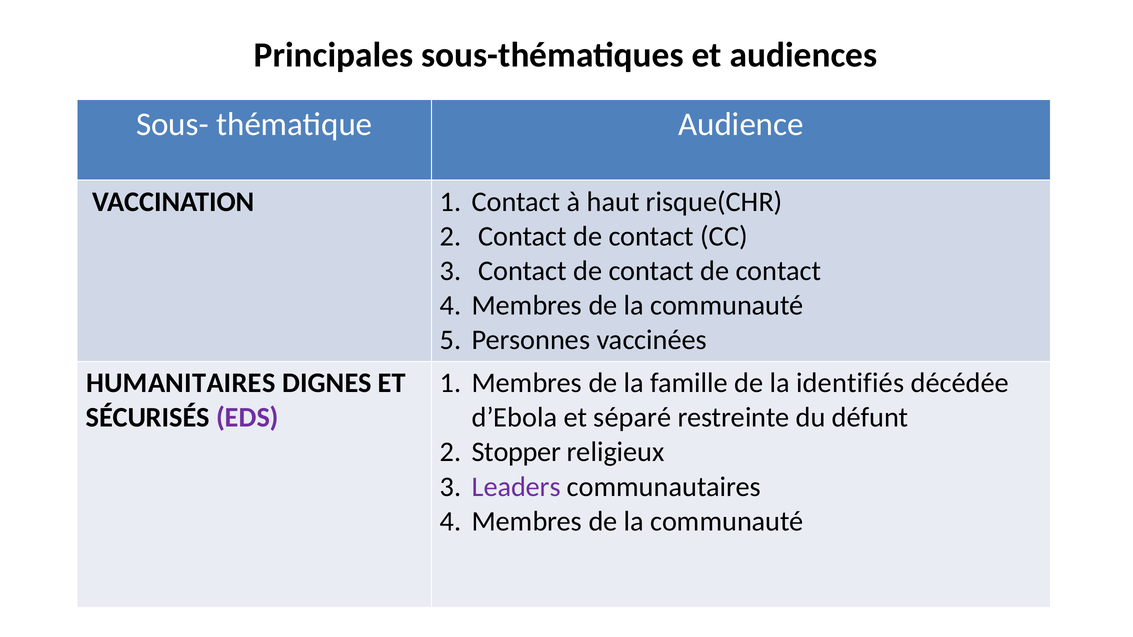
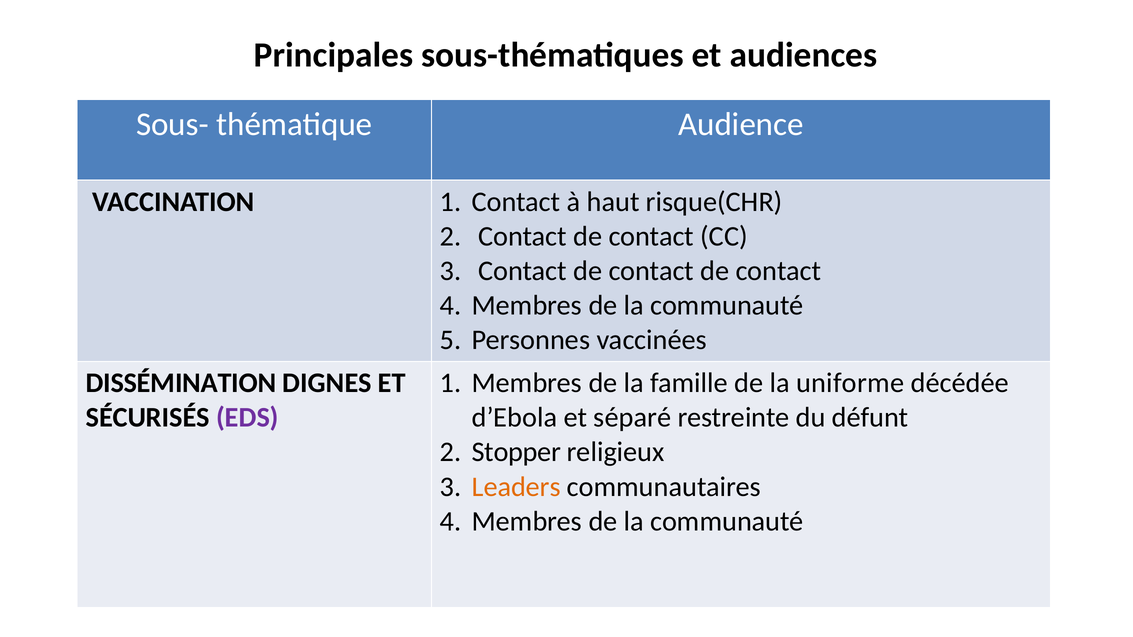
HUMANITAIRES: HUMANITAIRES -> DISSÉMINATION
identifiés: identifiés -> uniforme
Leaders colour: purple -> orange
